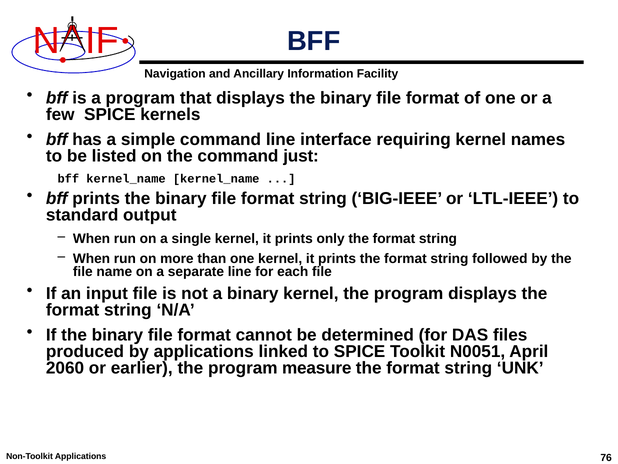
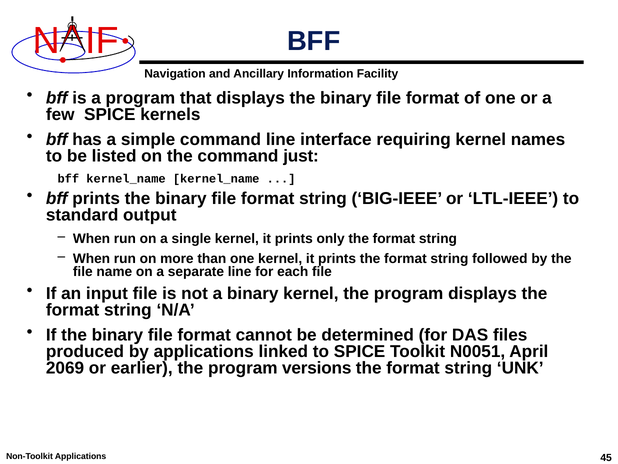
2060: 2060 -> 2069
measure: measure -> versions
76: 76 -> 45
